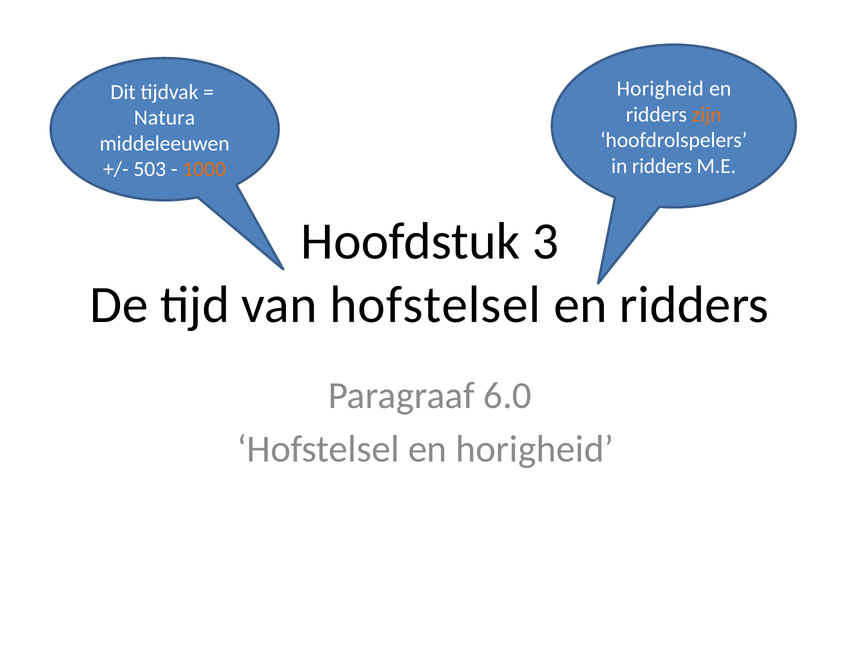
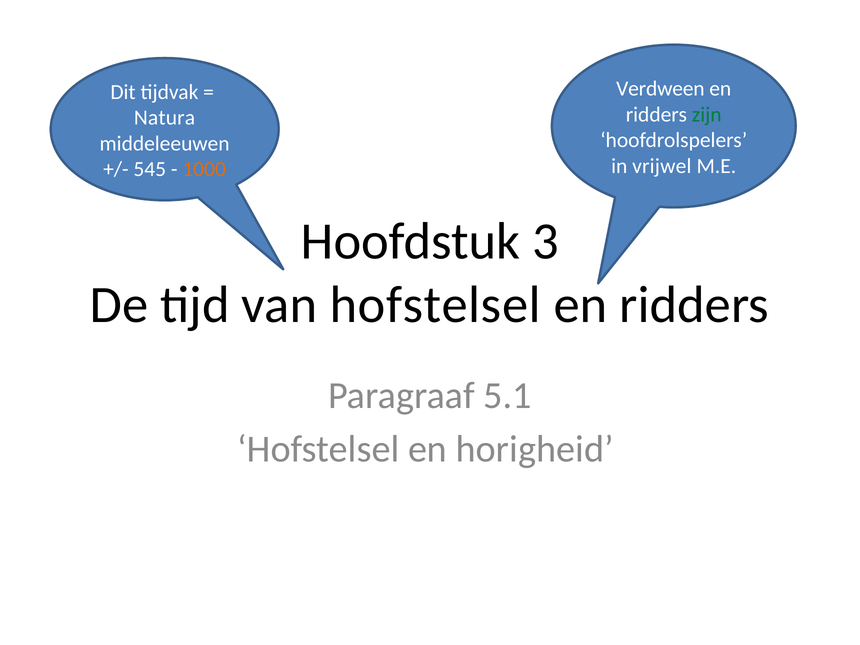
Horigheid at (660, 89): Horigheid -> Verdween
zijn colour: orange -> green
in ridders: ridders -> vrijwel
503: 503 -> 545
6.0: 6.0 -> 5.1
